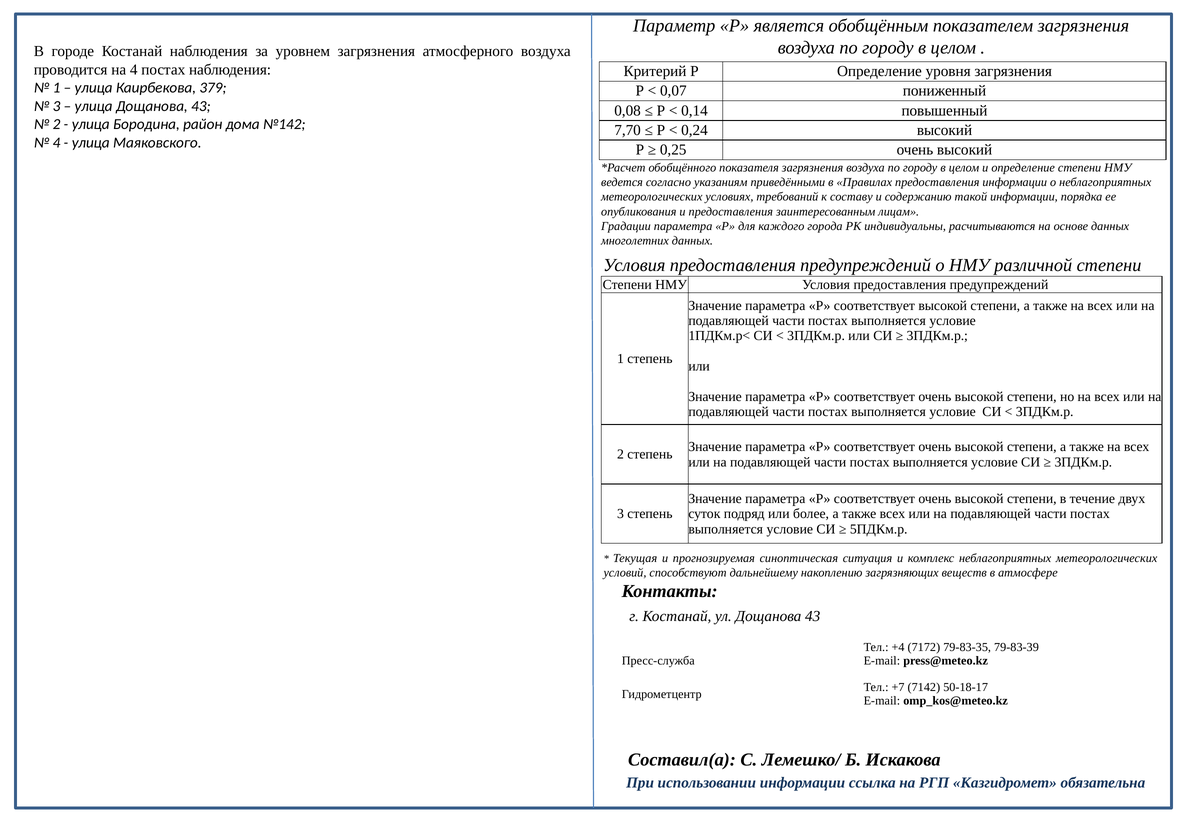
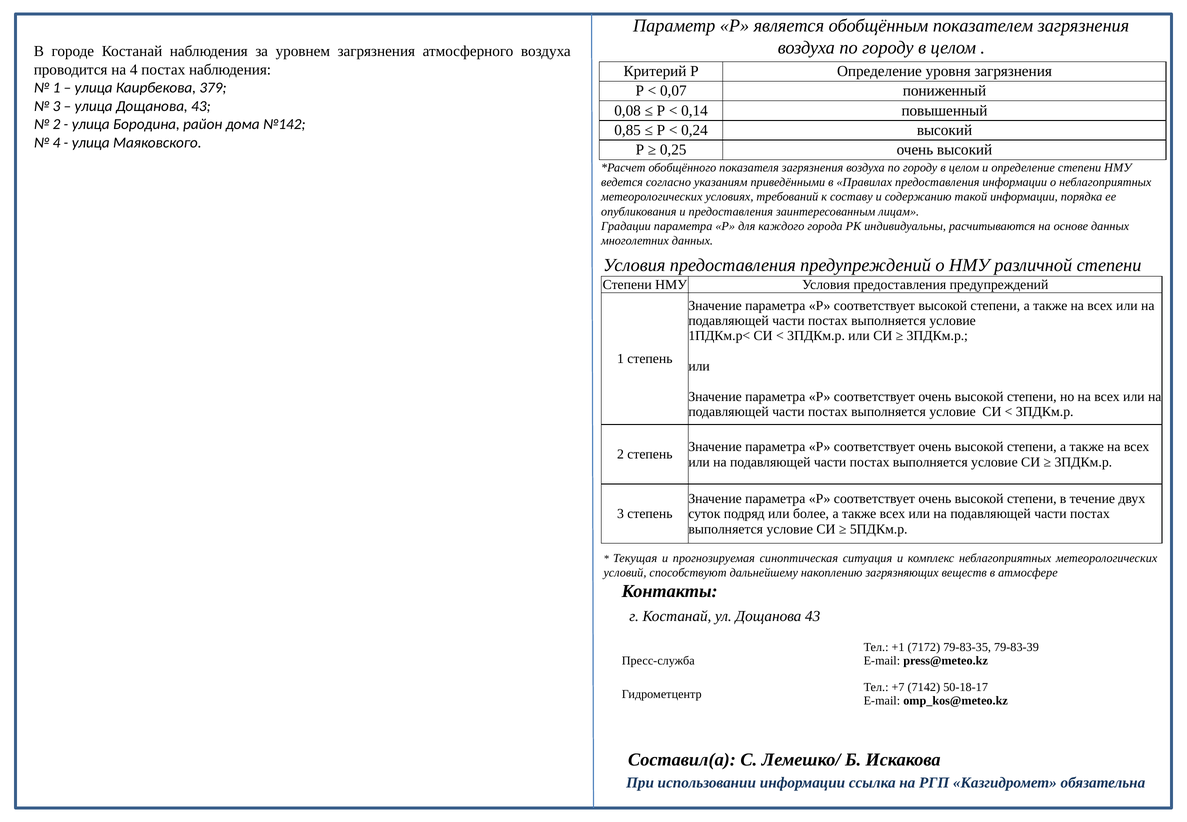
7,70: 7,70 -> 0,85
+4: +4 -> +1
